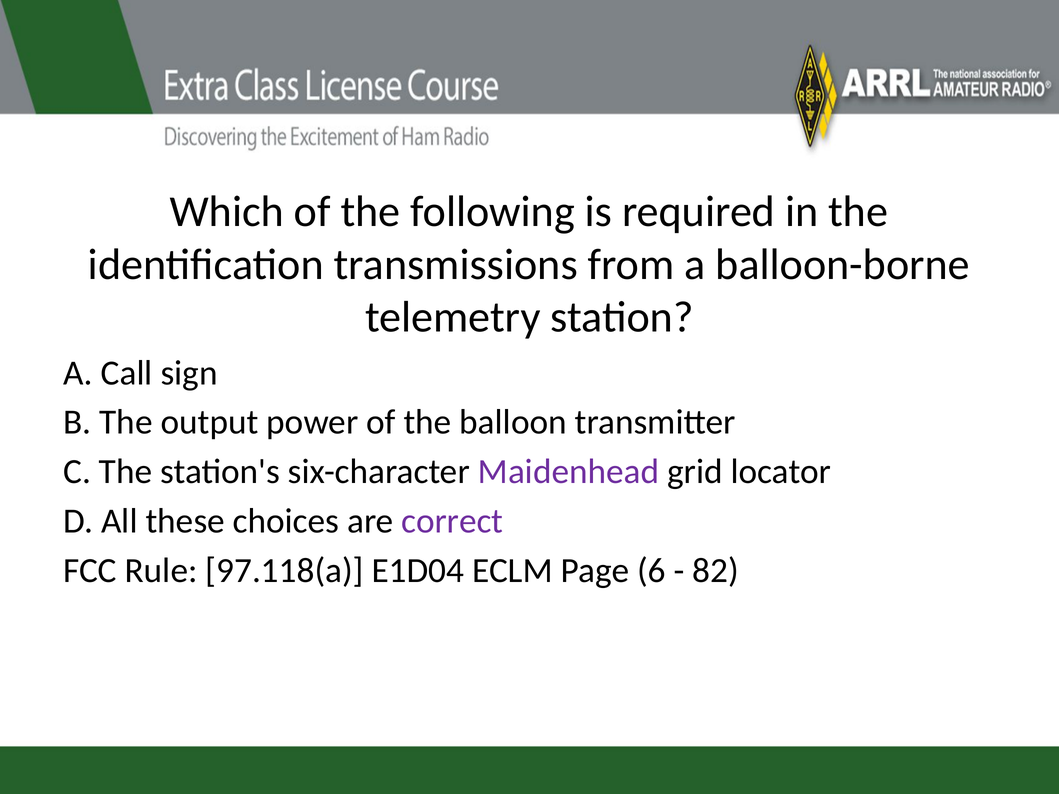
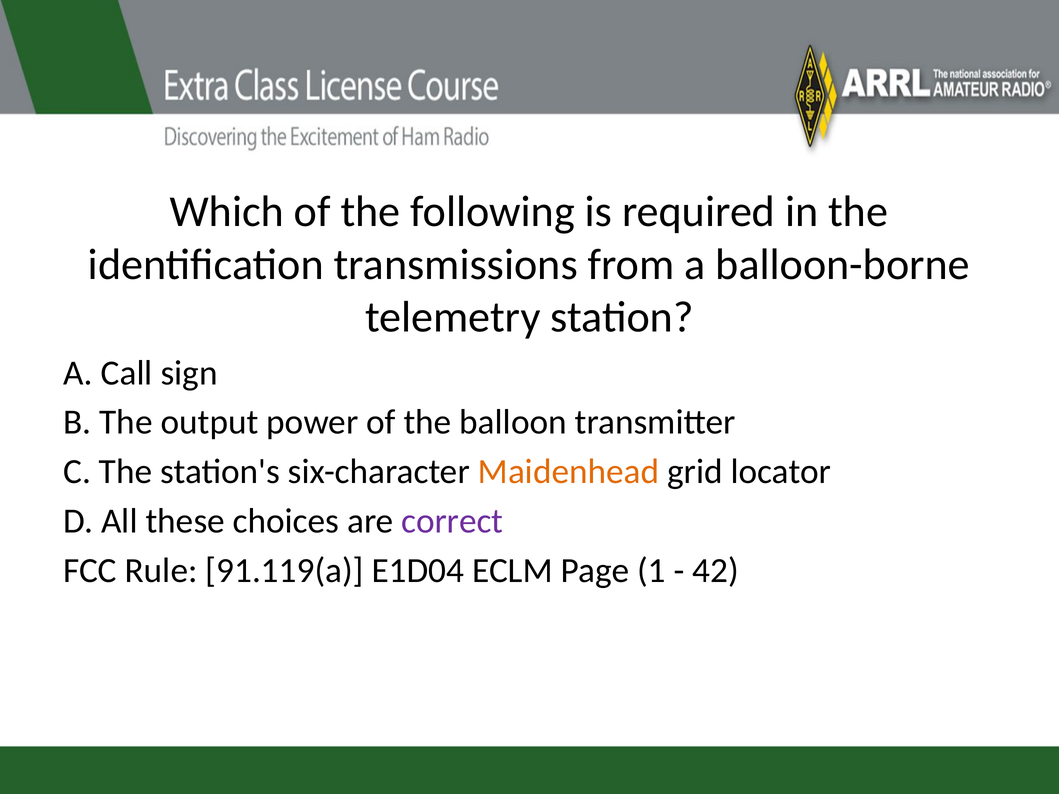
Maidenhead colour: purple -> orange
97.118(a: 97.118(a -> 91.119(a
6: 6 -> 1
82: 82 -> 42
